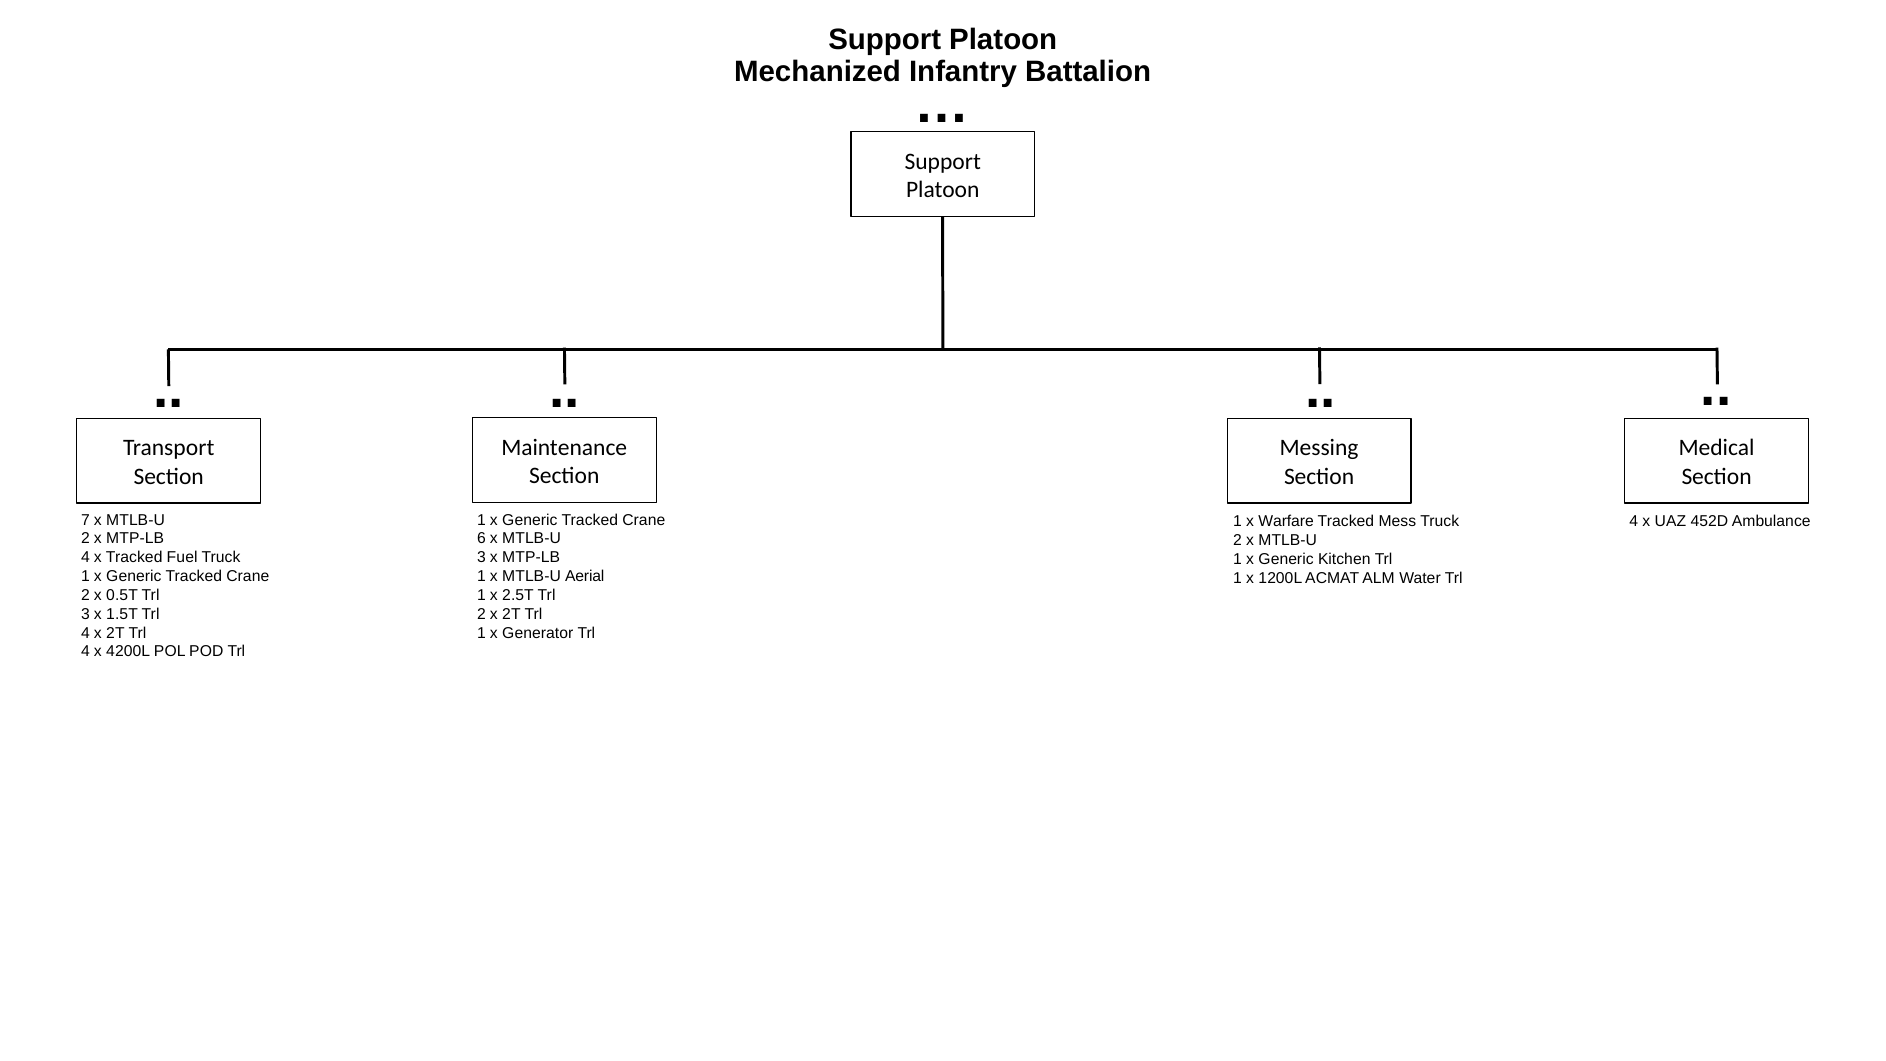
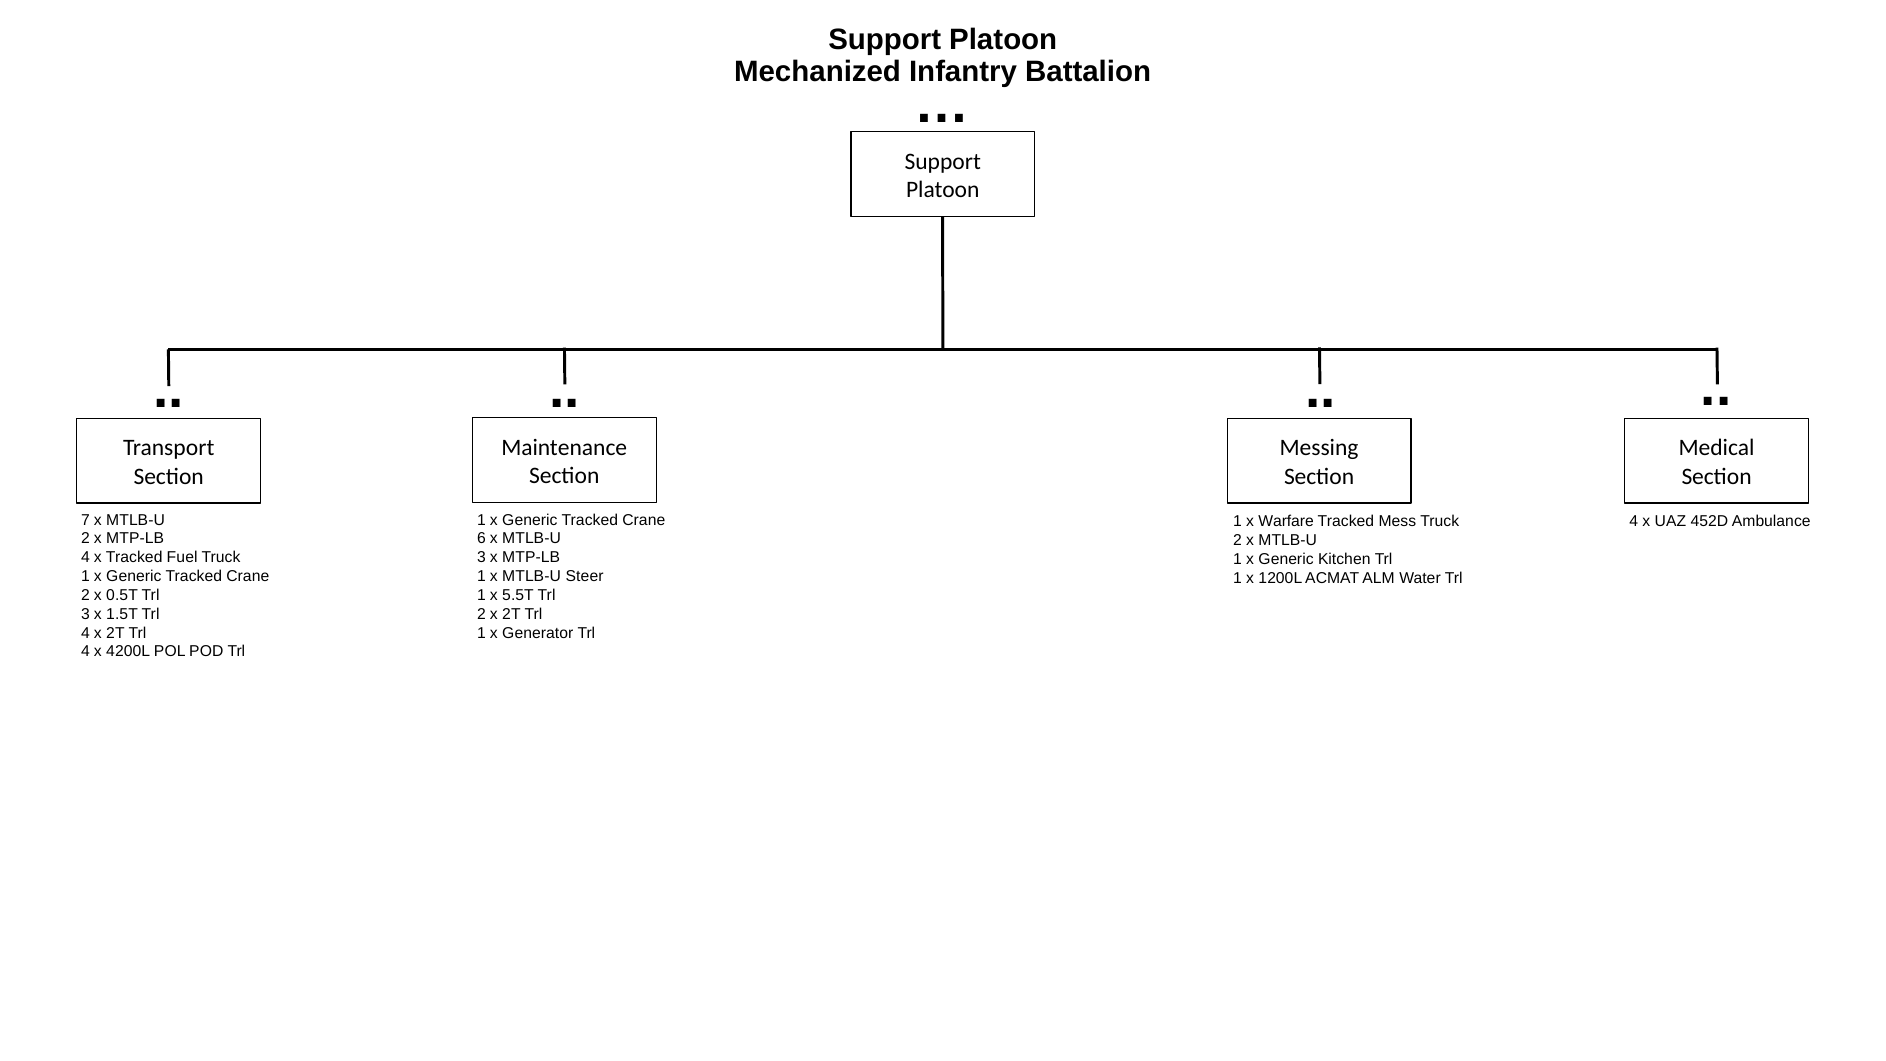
Aerial: Aerial -> Steer
2.5T: 2.5T -> 5.5T
